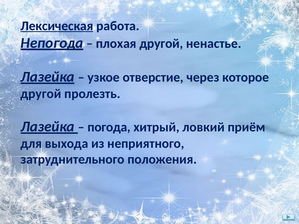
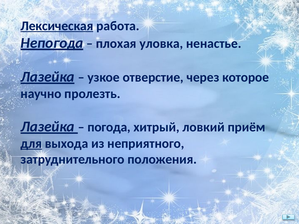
плохая другой: другой -> уловка
другой at (41, 94): другой -> научно
для underline: none -> present
